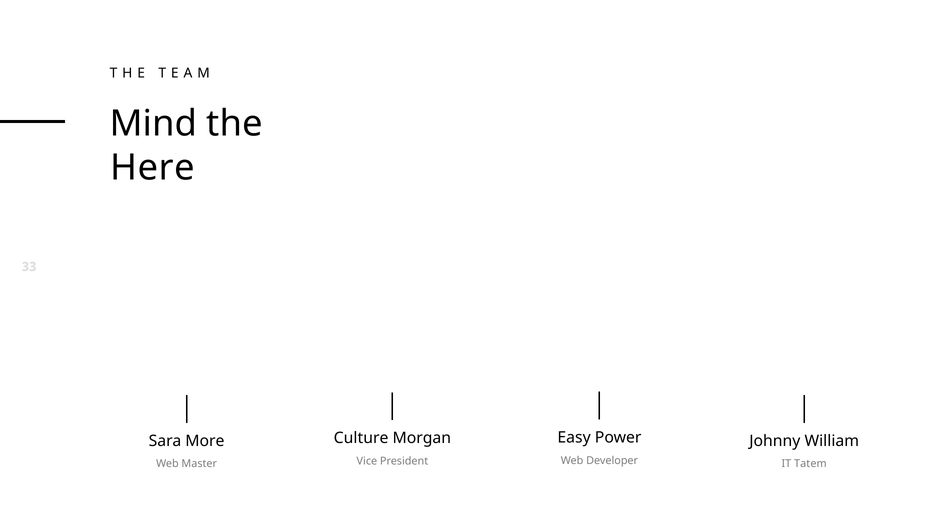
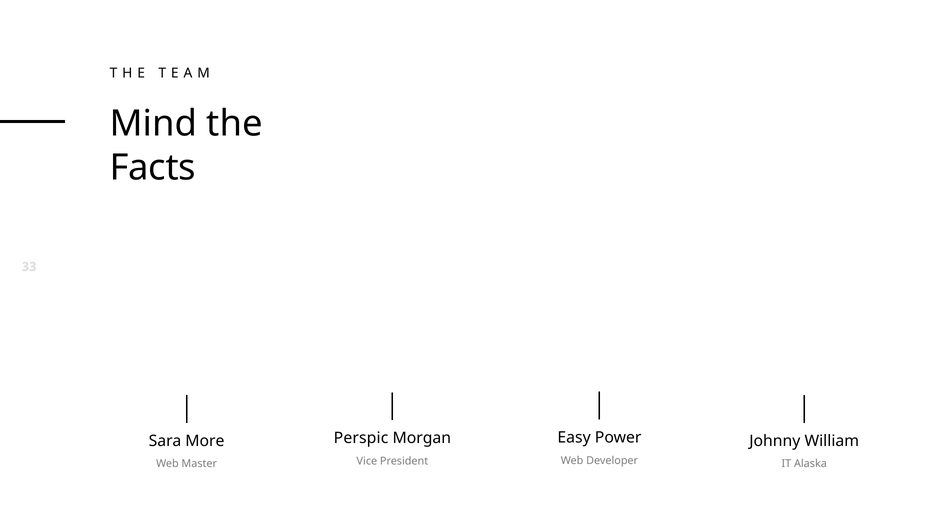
Here: Here -> Facts
Culture: Culture -> Perspic
Tatem: Tatem -> Alaska
